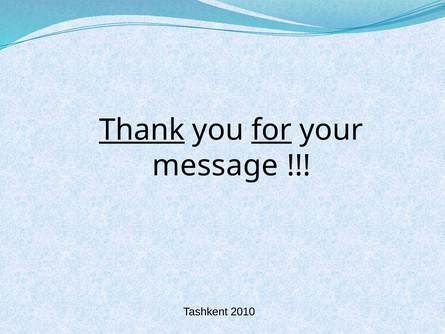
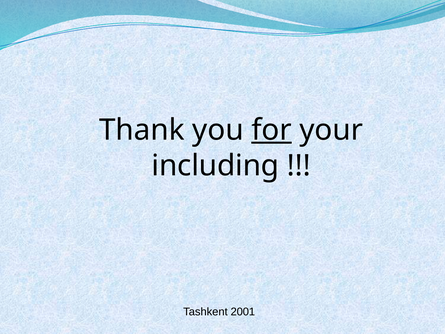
Thank underline: present -> none
message: message -> including
2010: 2010 -> 2001
